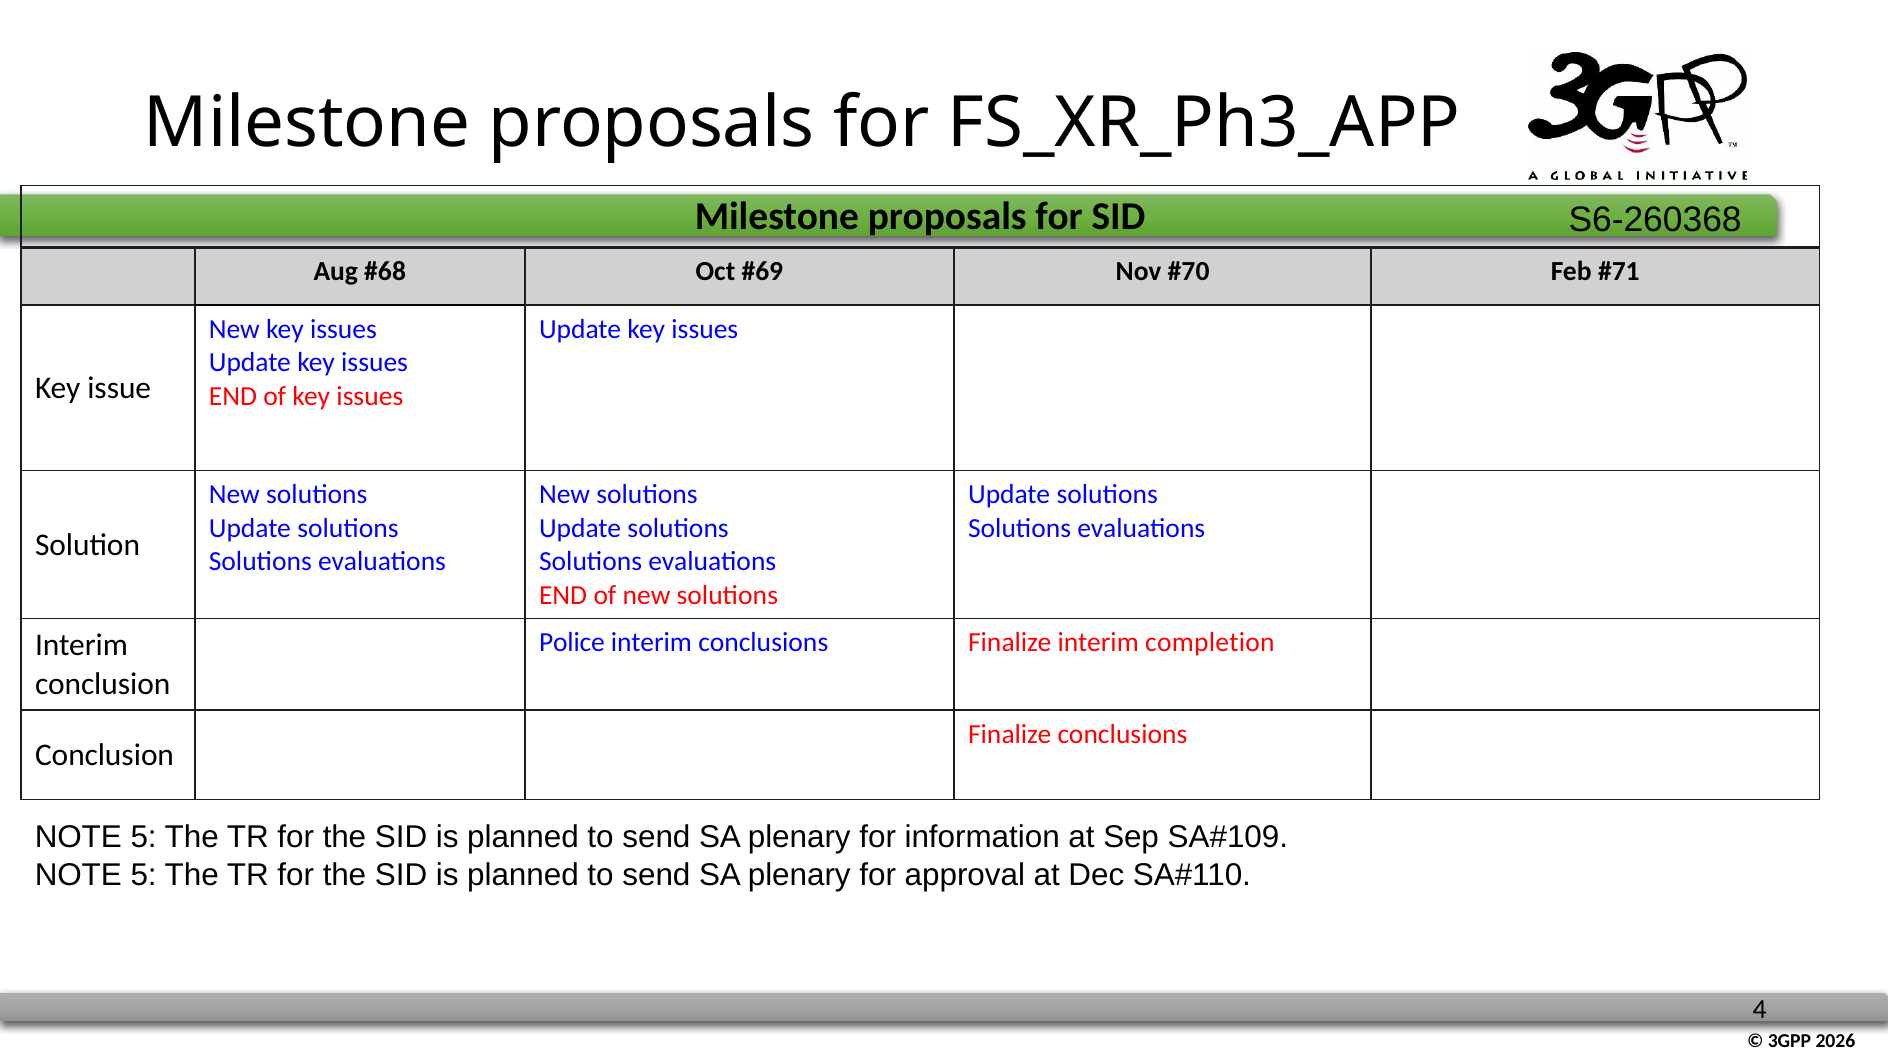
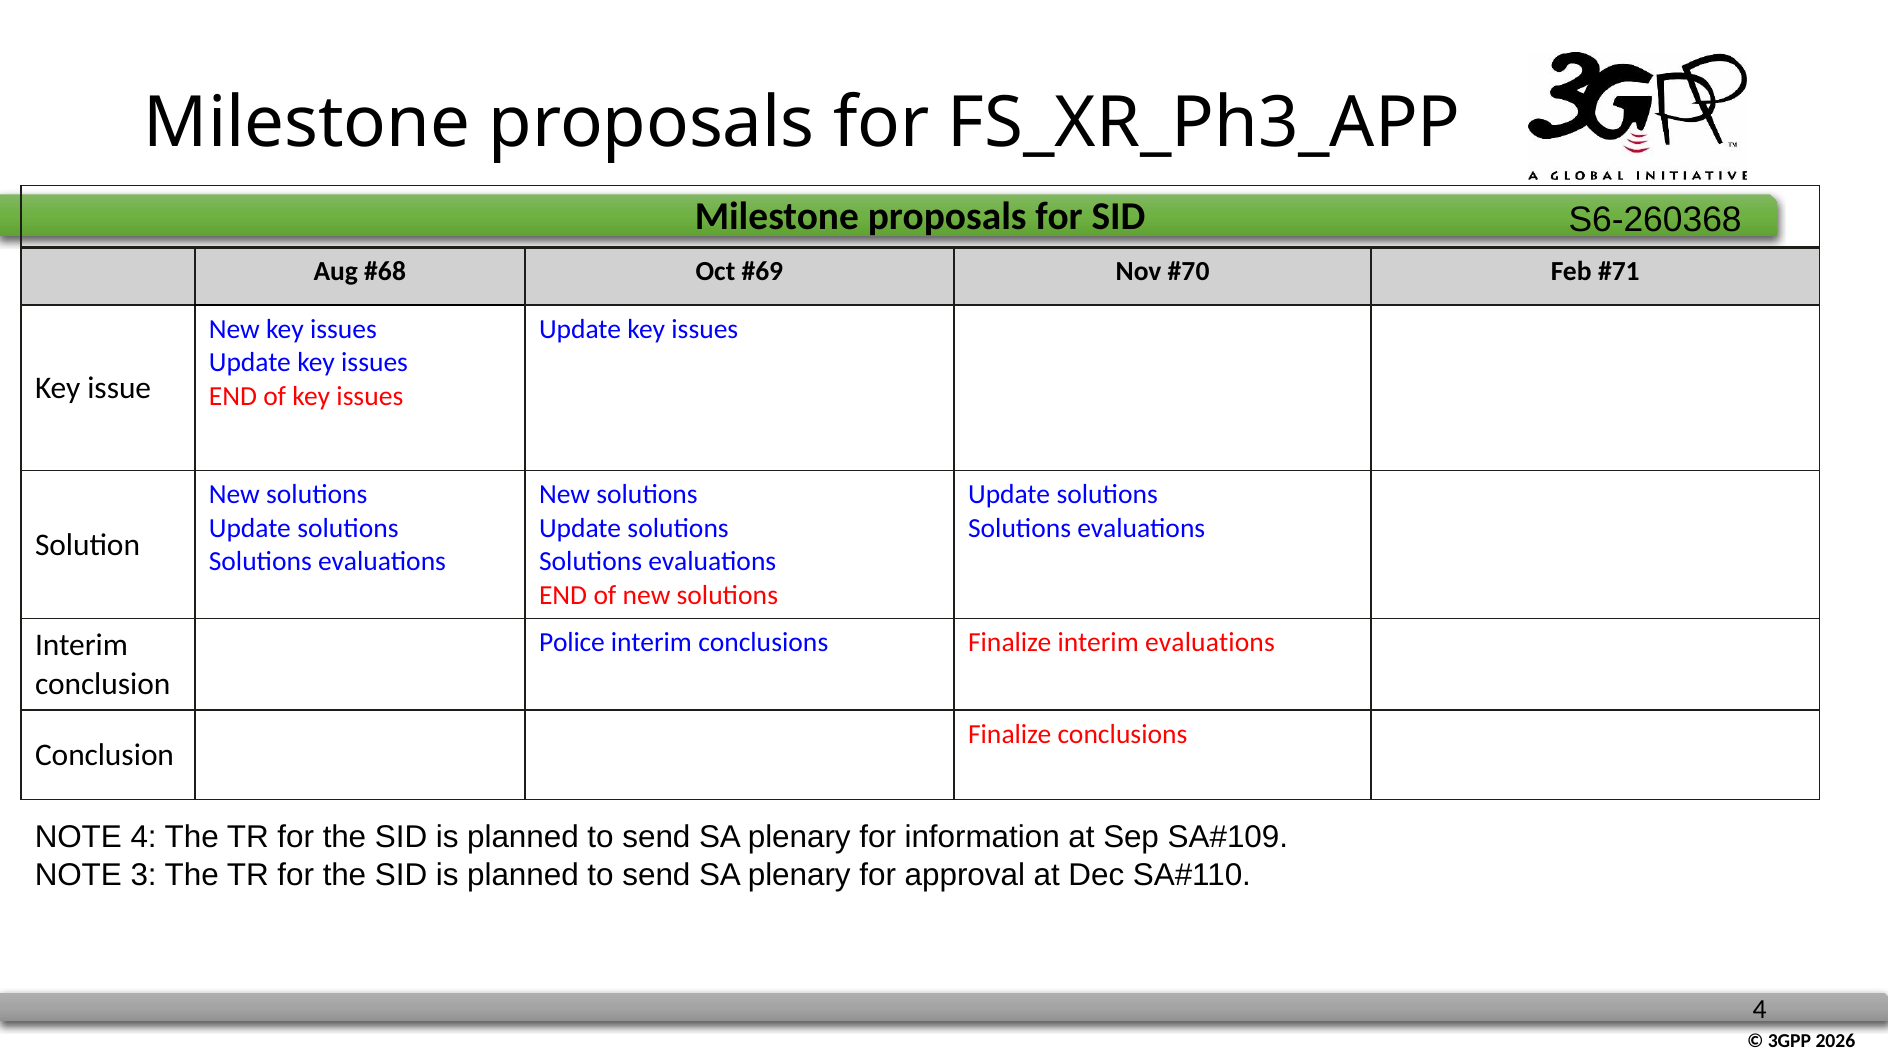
interim completion: completion -> evaluations
5 at (144, 837): 5 -> 4
5 at (144, 875): 5 -> 3
